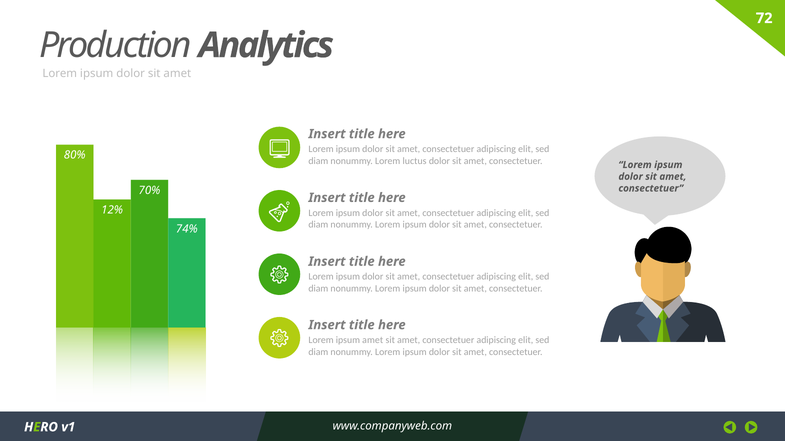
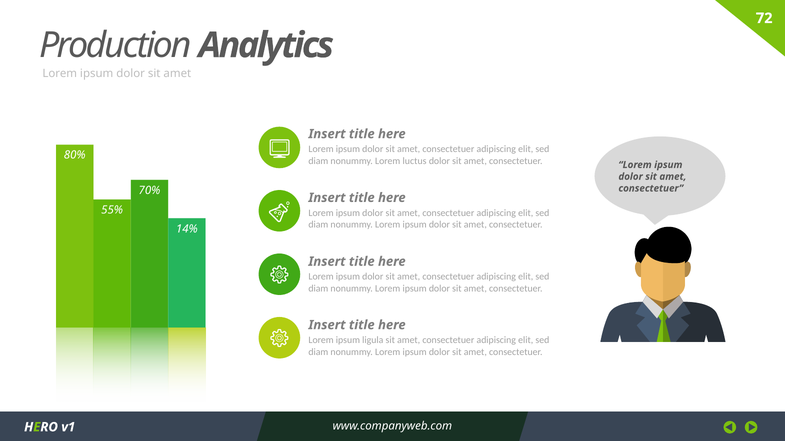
12%: 12% -> 55%
74%: 74% -> 14%
ipsum amet: amet -> ligula
